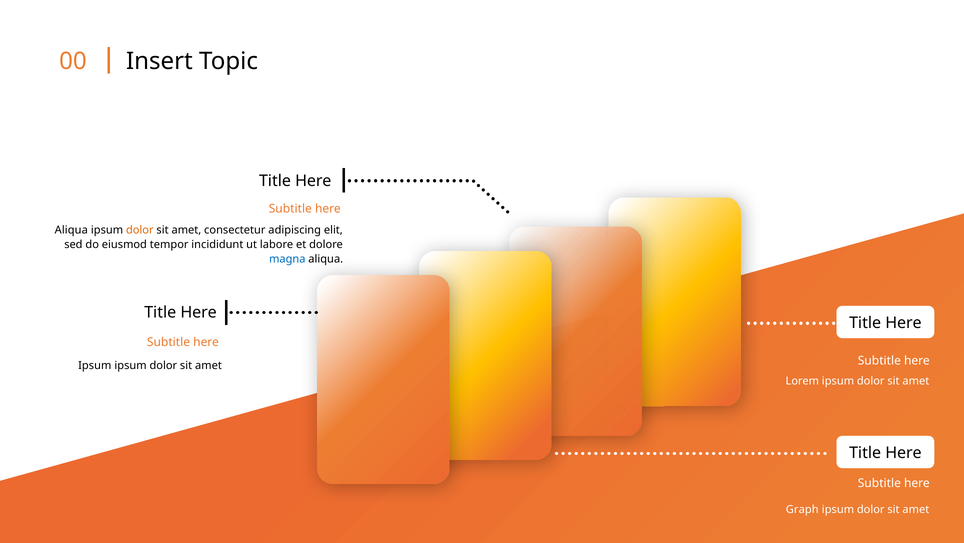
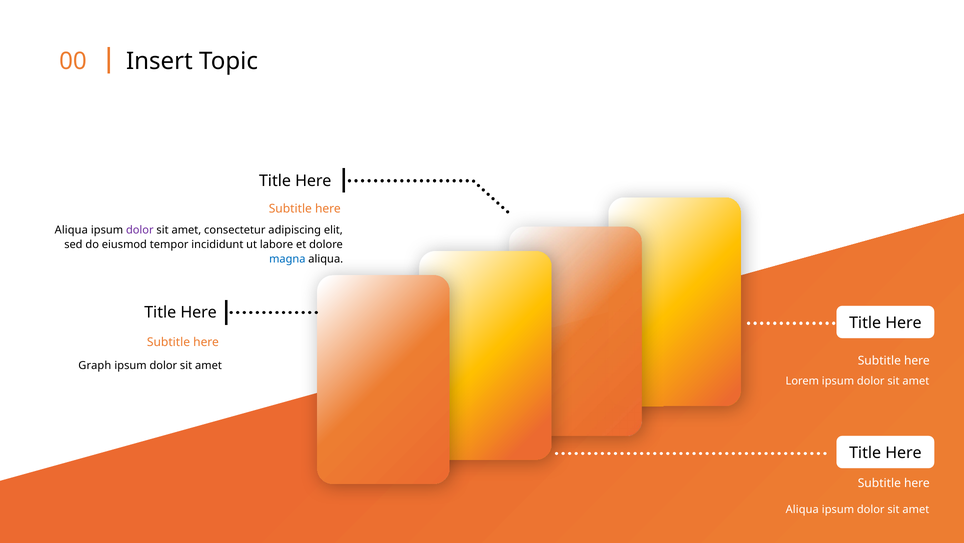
dolor at (140, 230) colour: orange -> purple
Ipsum at (95, 365): Ipsum -> Graph
Graph at (802, 509): Graph -> Aliqua
